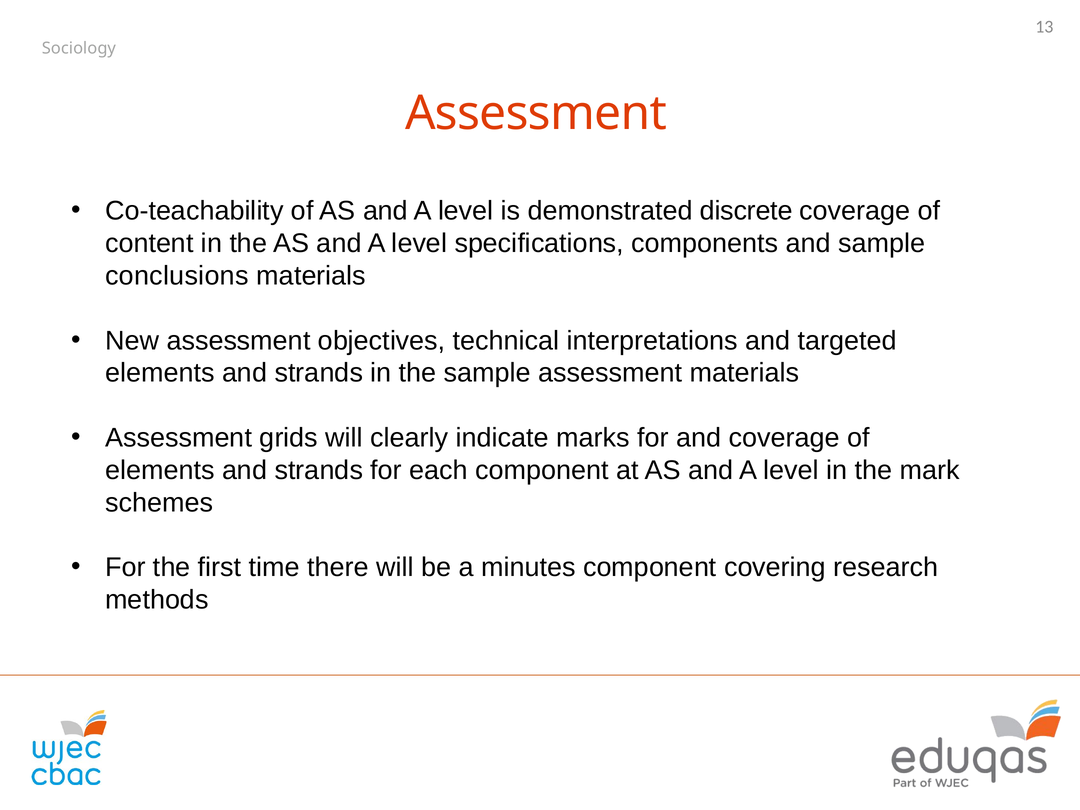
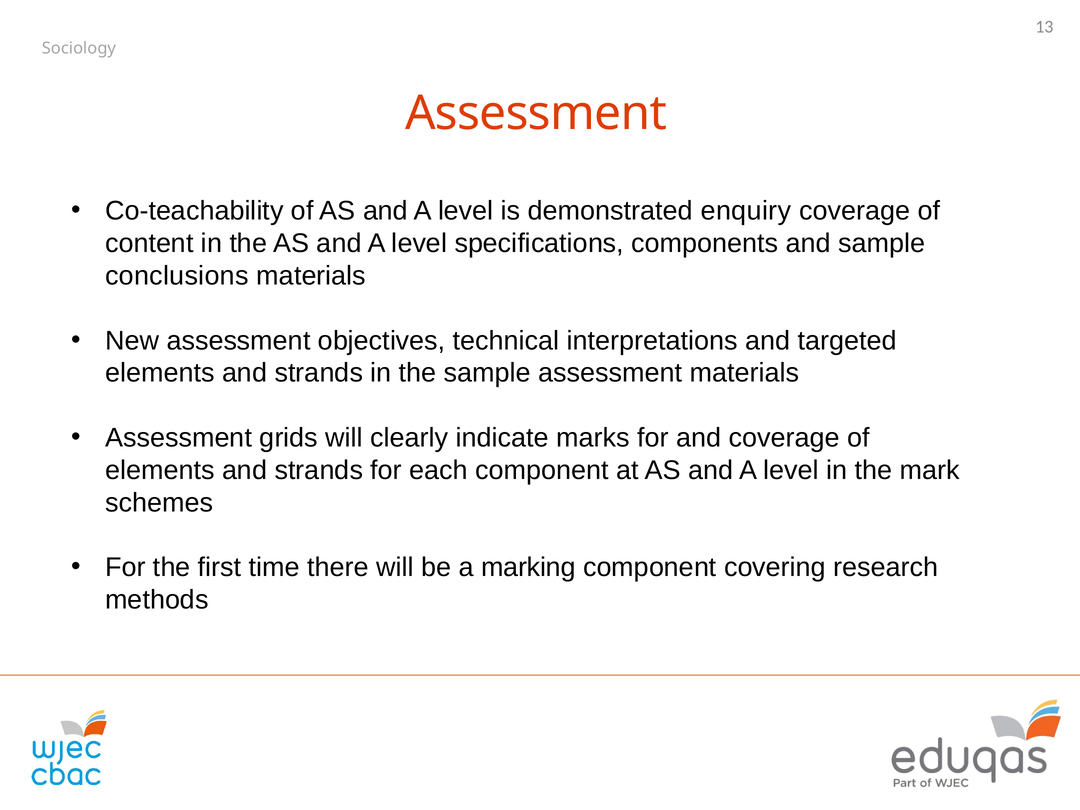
discrete: discrete -> enquiry
minutes: minutes -> marking
